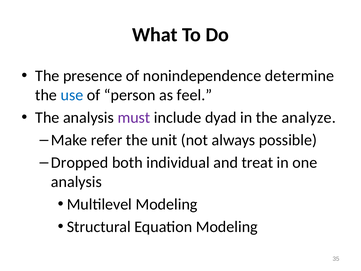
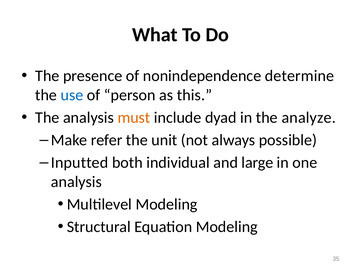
feel: feel -> this
must colour: purple -> orange
Dropped: Dropped -> Inputted
treat: treat -> large
